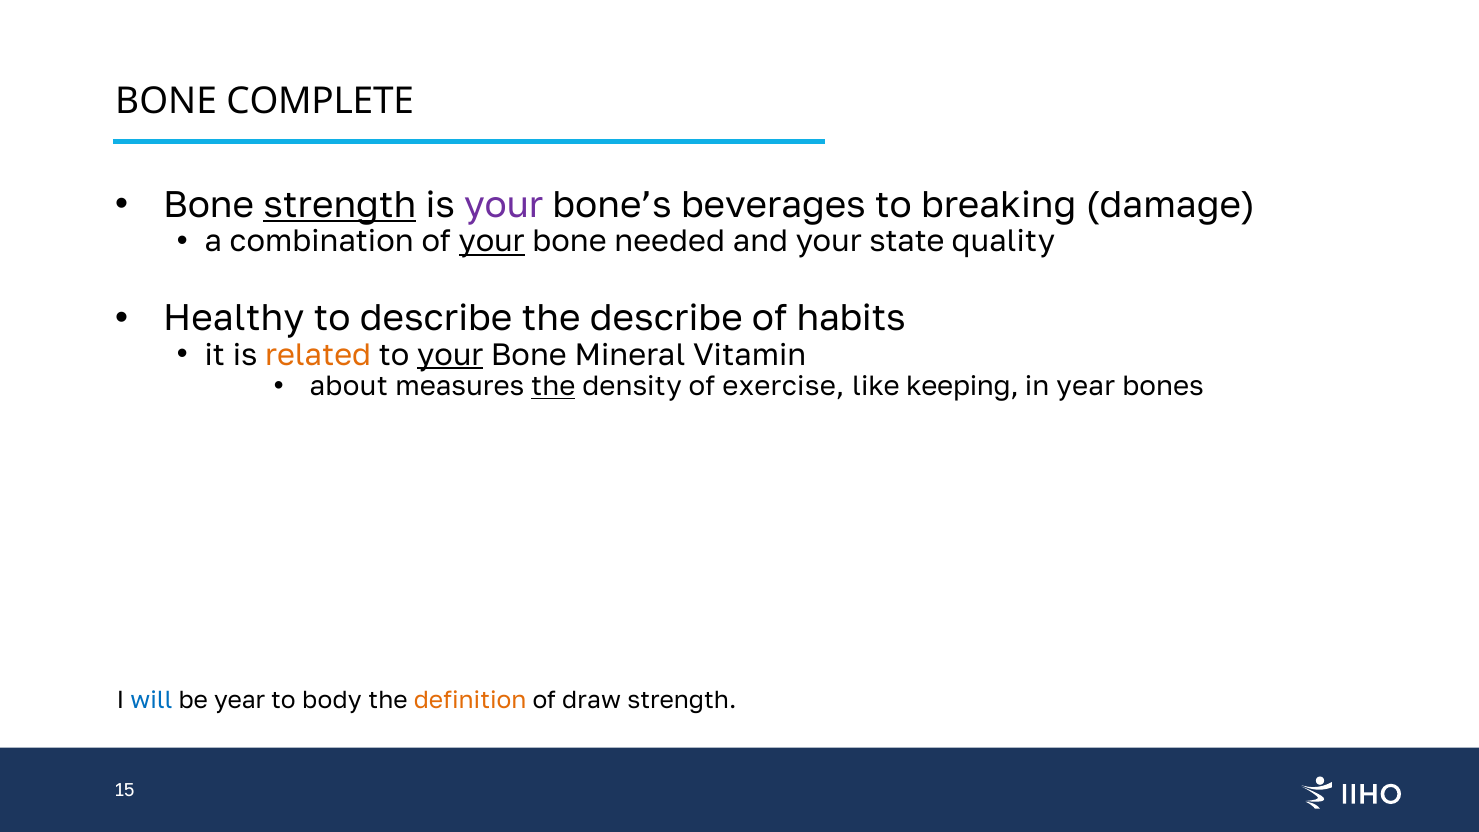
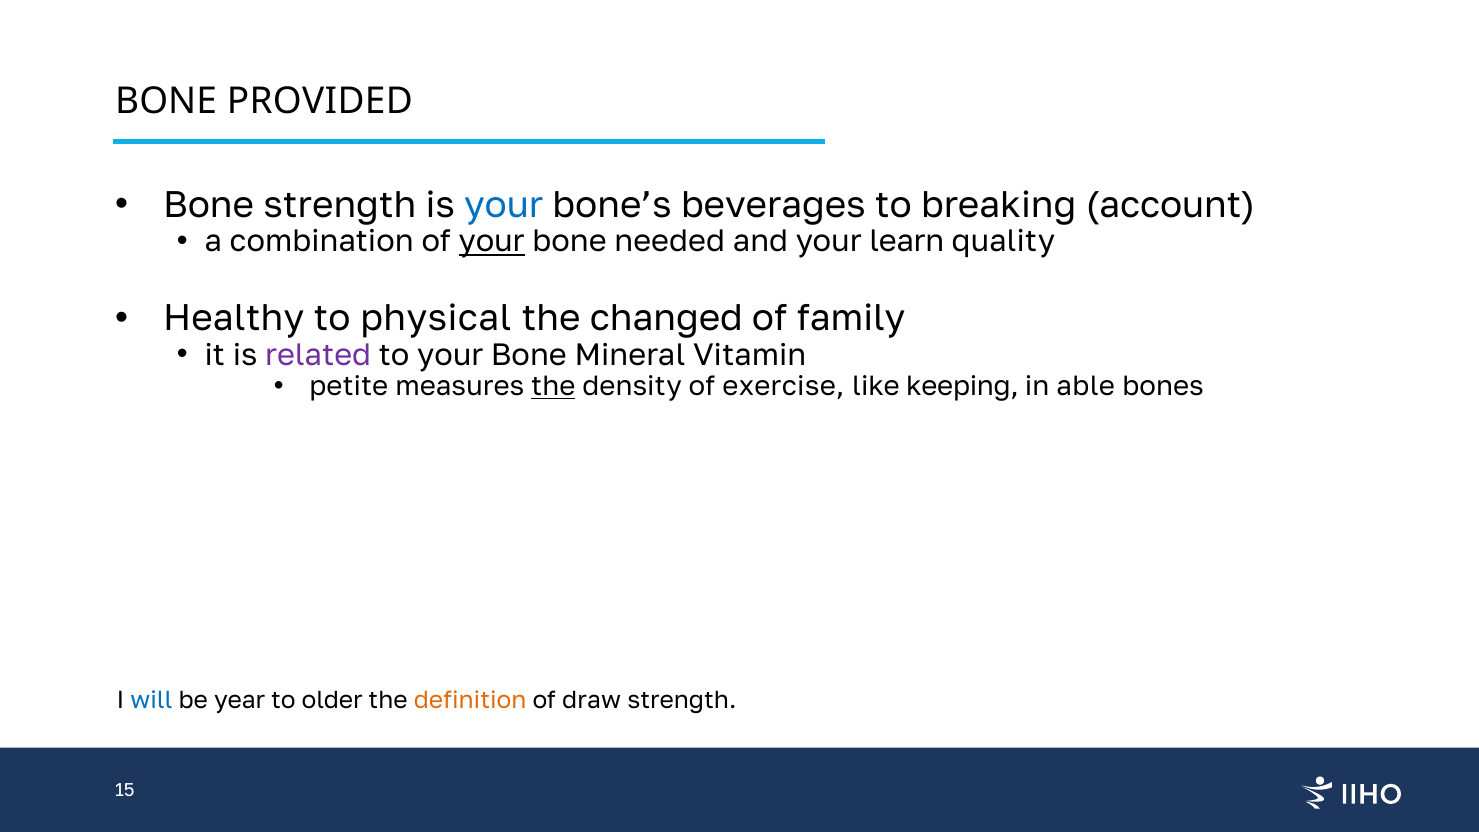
COMPLETE: COMPLETE -> PROVIDED
strength at (340, 205) underline: present -> none
your at (504, 205) colour: purple -> blue
damage: damage -> account
state: state -> learn
to describe: describe -> physical
the describe: describe -> changed
habits: habits -> family
related colour: orange -> purple
your at (450, 355) underline: present -> none
about: about -> petite
in year: year -> able
body: body -> older
